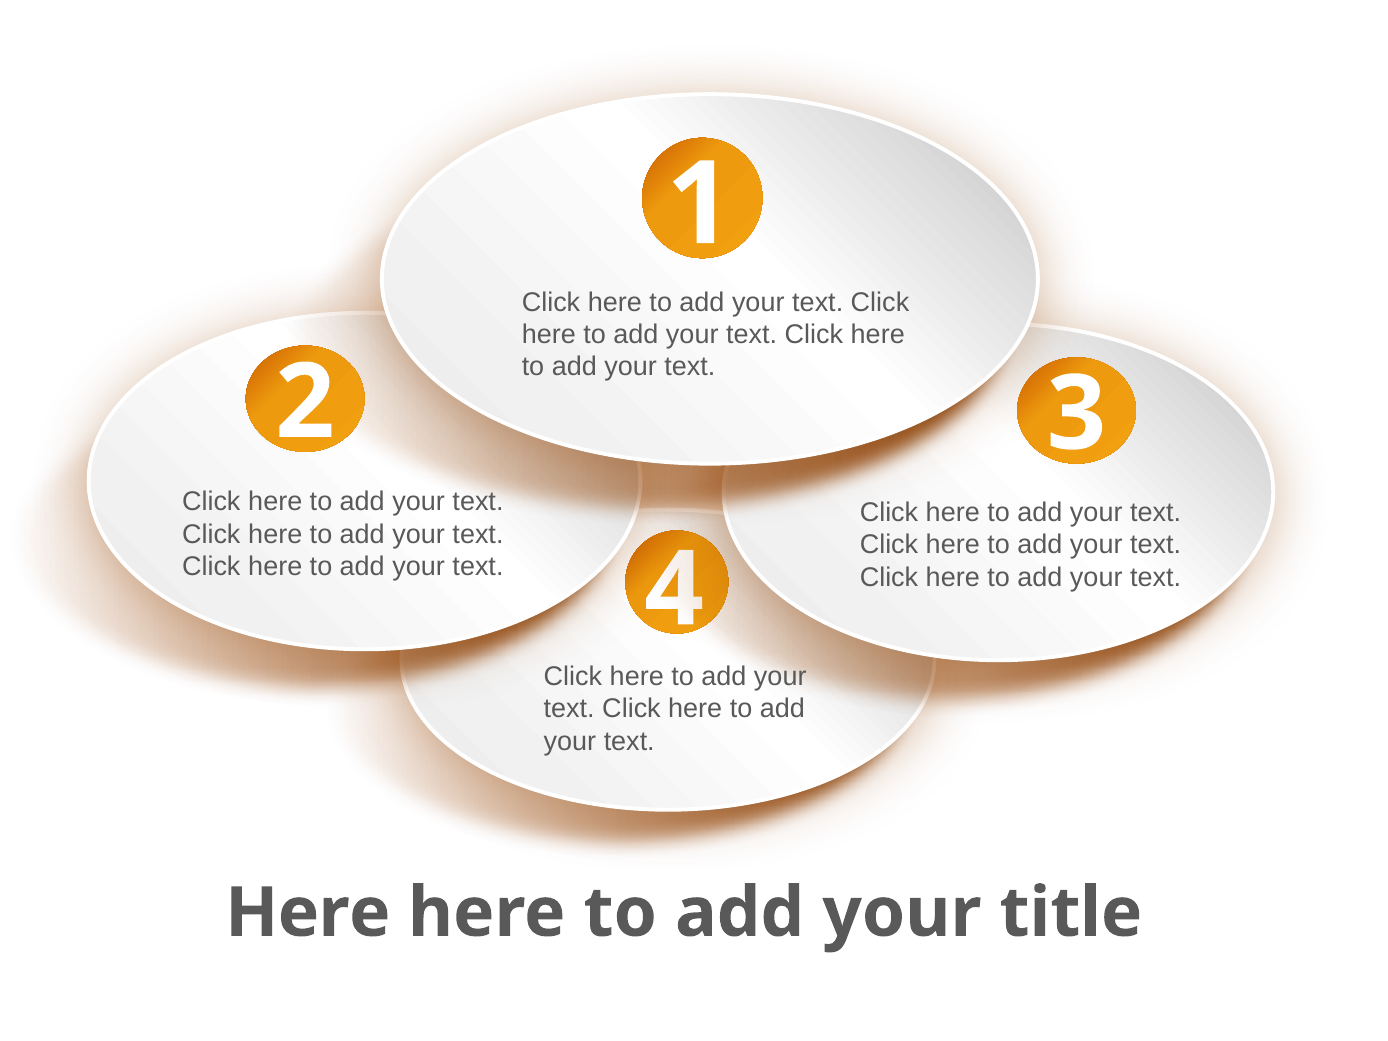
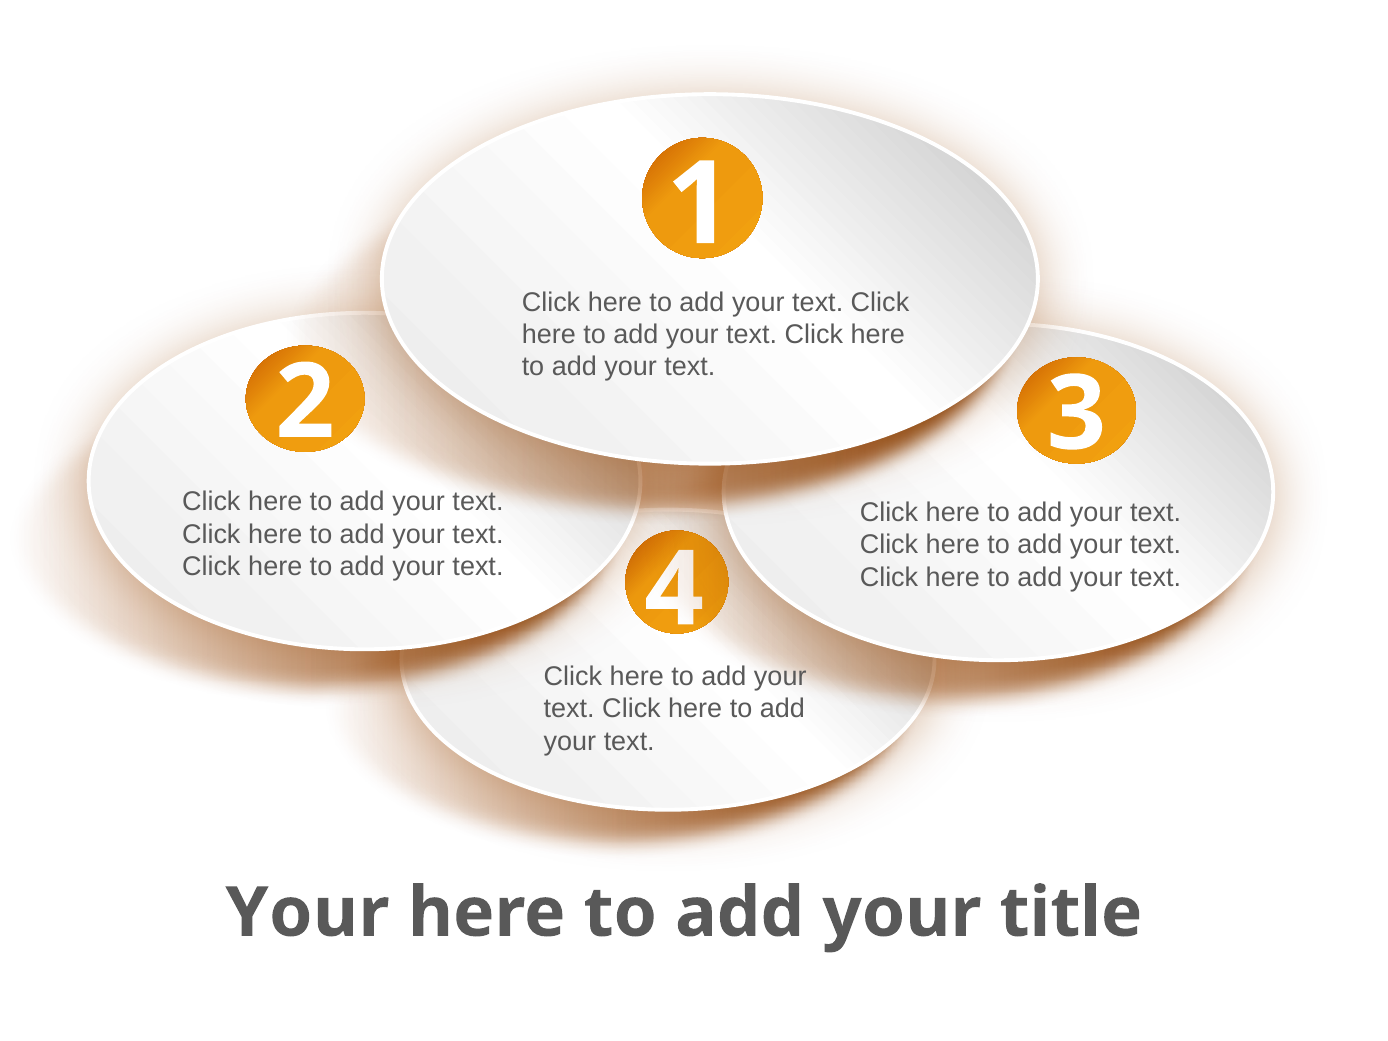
Here at (308, 913): Here -> Your
